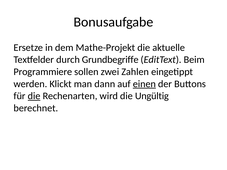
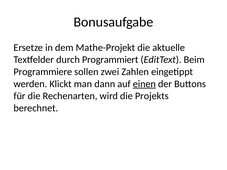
Grundbegriffe: Grundbegriffe -> Programmiert
die at (34, 96) underline: present -> none
Ungültig: Ungültig -> Projekts
